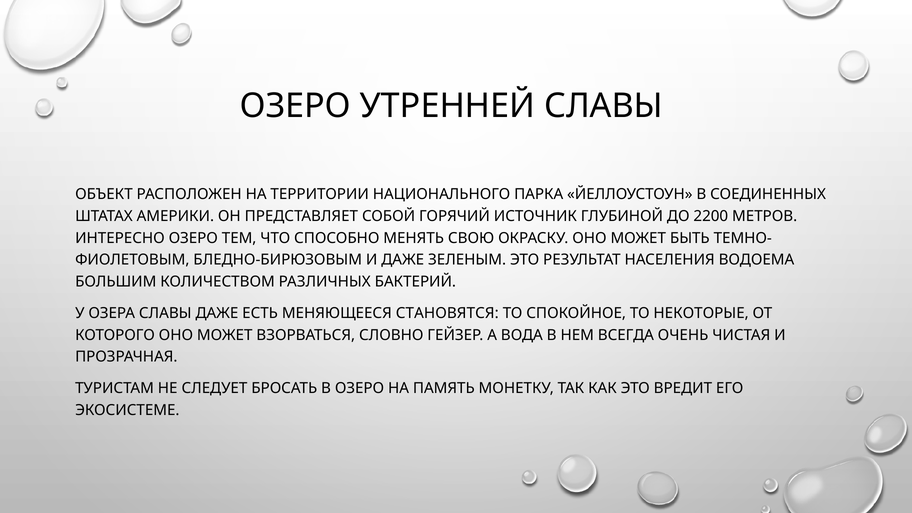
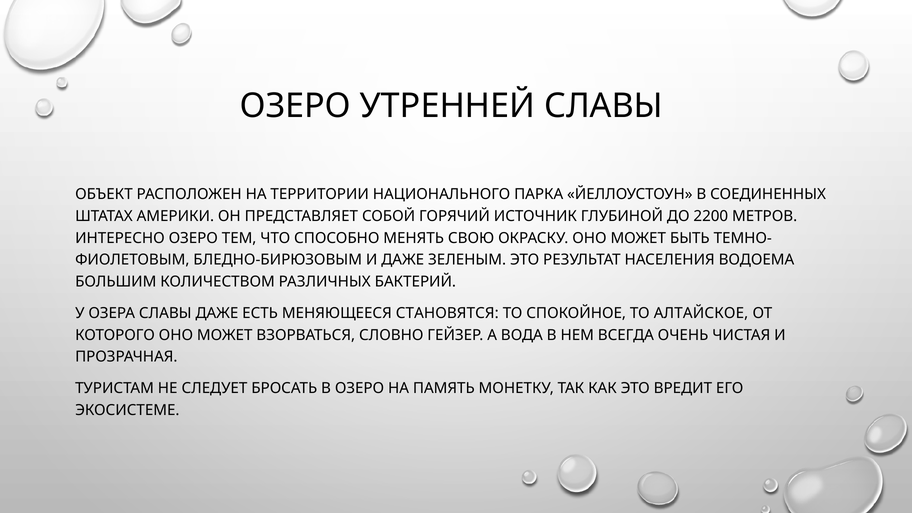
НЕКОТОРЫЕ: НЕКОТОРЫЕ -> АЛТАЙСКОЕ
